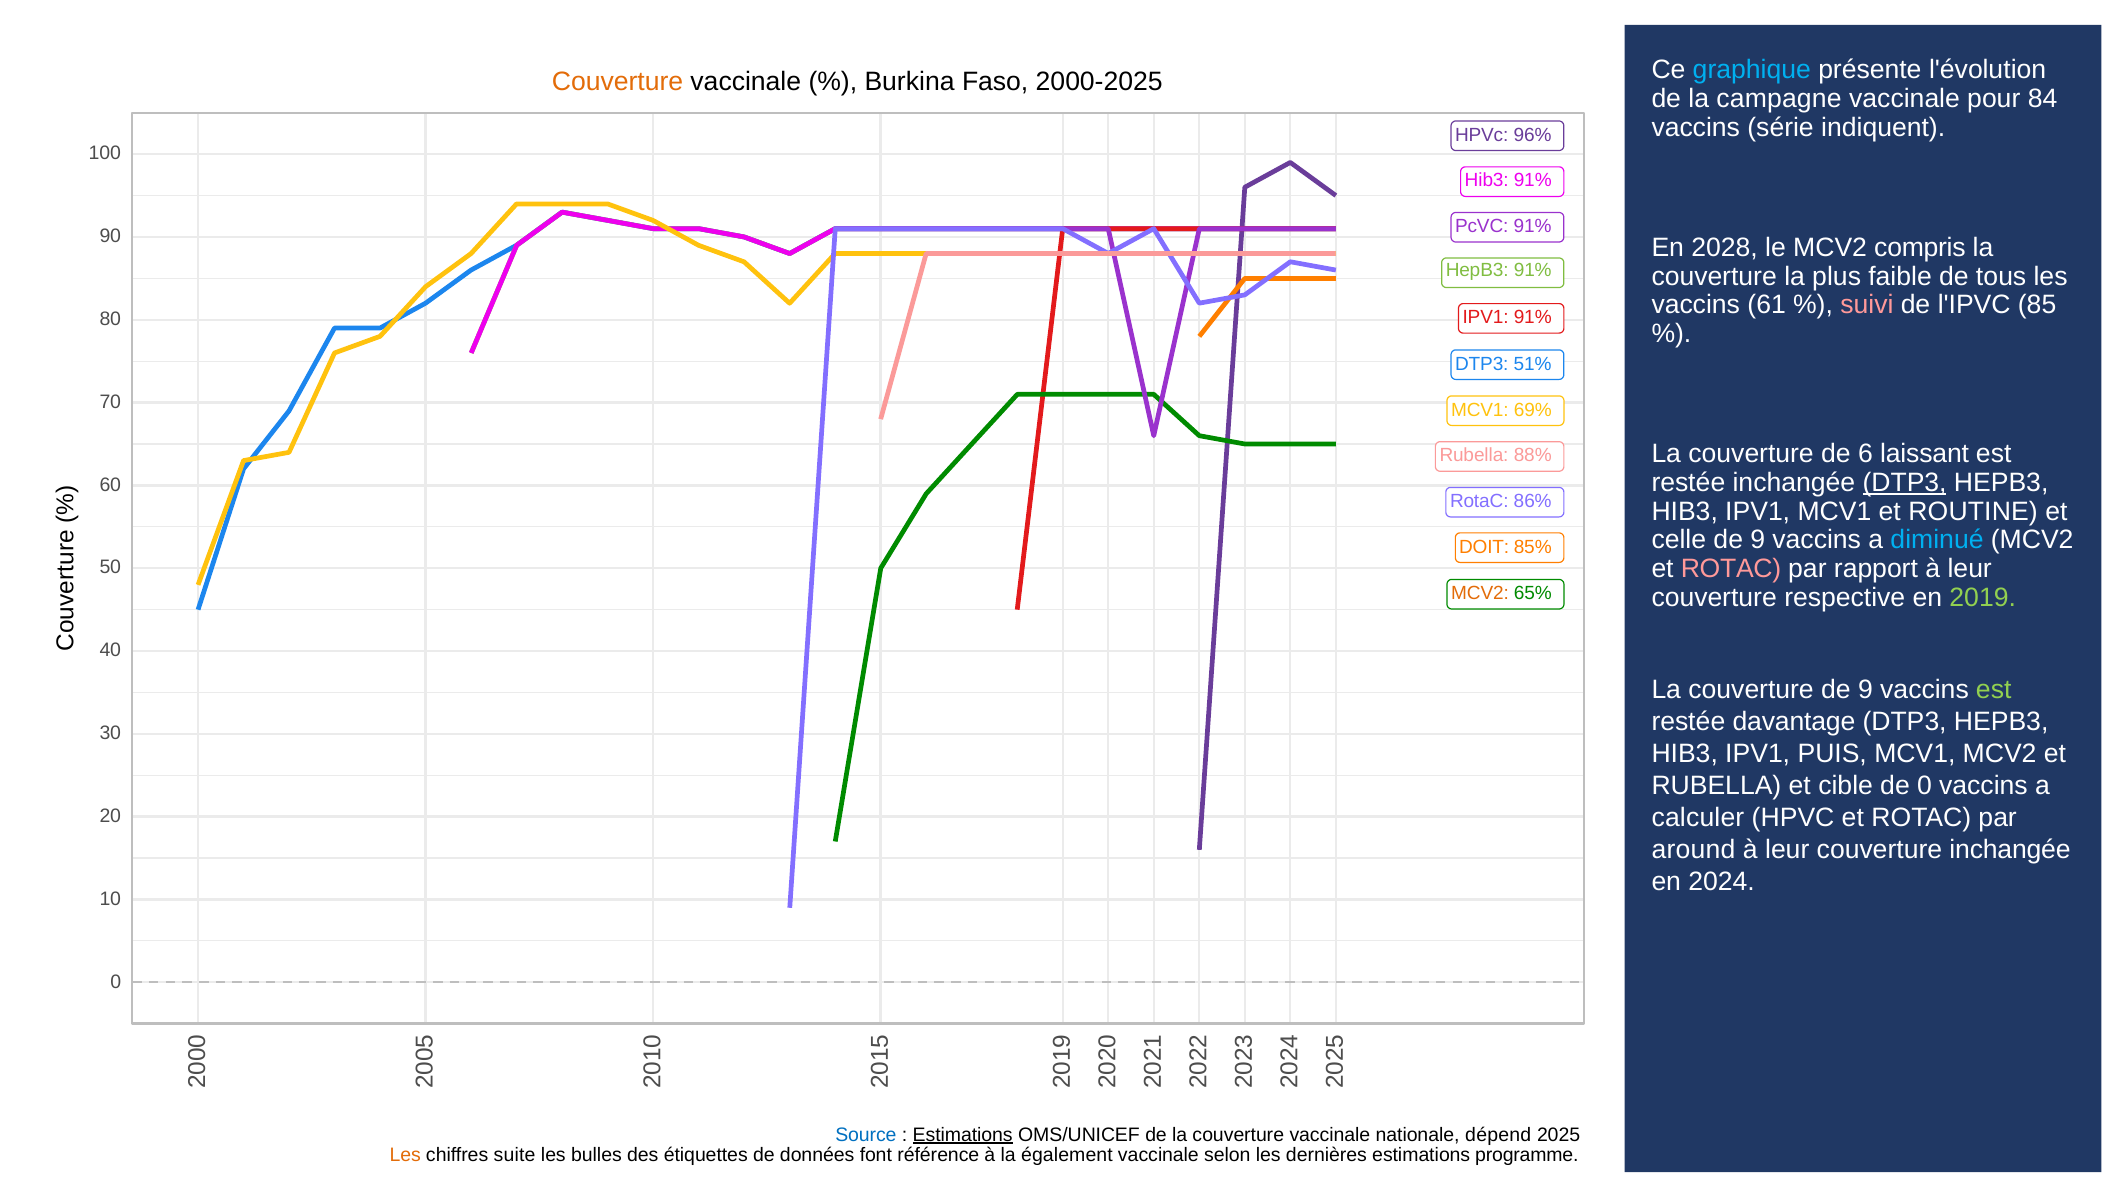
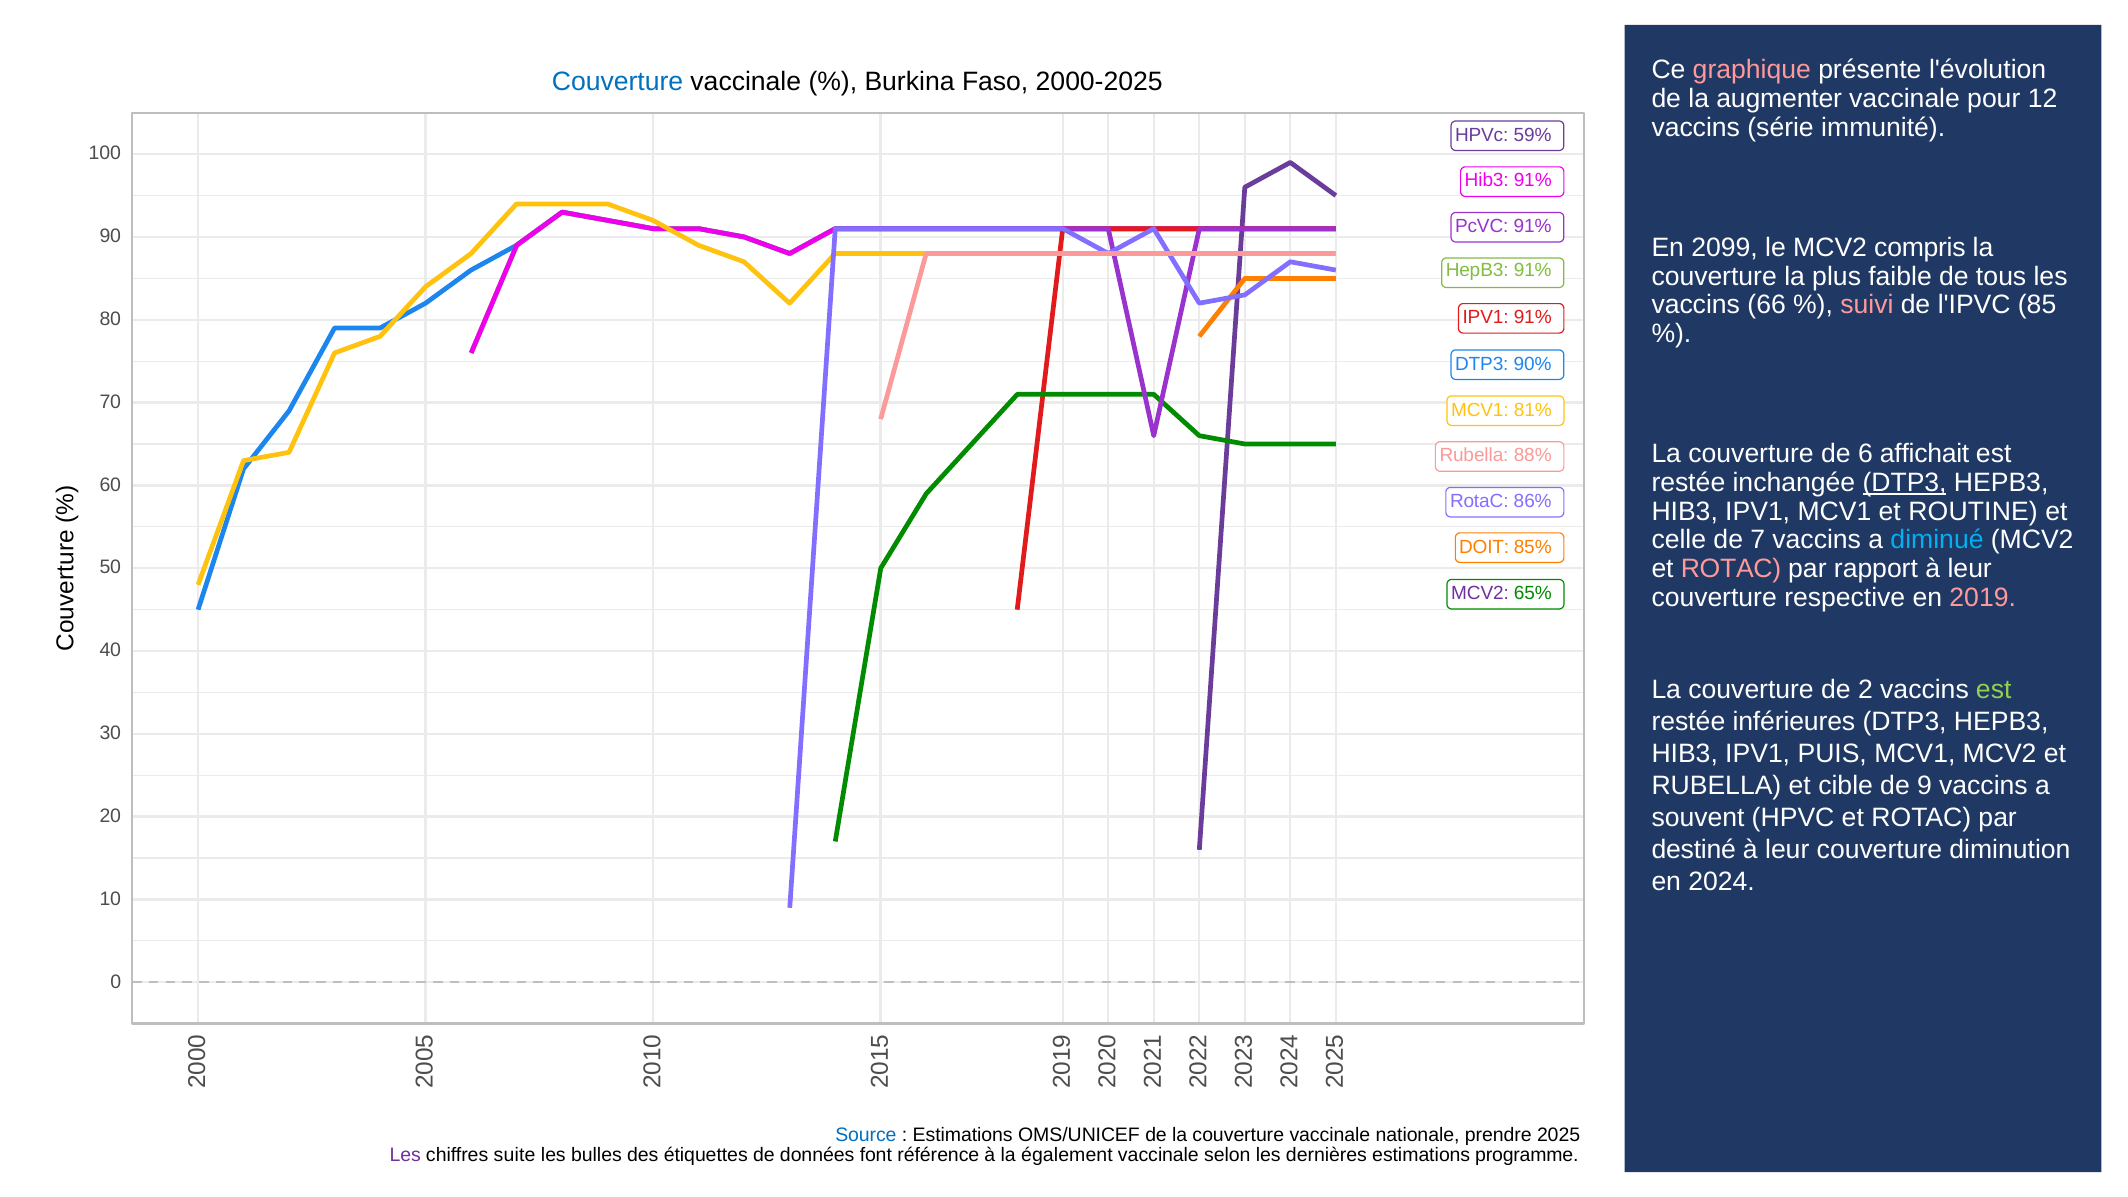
graphique colour: light blue -> pink
Couverture at (618, 82) colour: orange -> blue
campagne: campagne -> augmenter
84: 84 -> 12
indiquent: indiquent -> immunité
96%: 96% -> 59%
2028: 2028 -> 2099
61: 61 -> 66
51%: 51% -> 90%
69%: 69% -> 81%
laissant: laissant -> affichait
celle de 9: 9 -> 7
MCV2 at (1480, 593) colour: orange -> purple
2019 colour: light green -> pink
couverture de 9: 9 -> 2
davantage: davantage -> inférieures
de 0: 0 -> 9
calculer: calculer -> souvent
around: around -> destiné
couverture inchangée: inchangée -> diminution
Estimations at (963, 1135) underline: present -> none
dépend: dépend -> prendre
Les at (405, 1155) colour: orange -> purple
